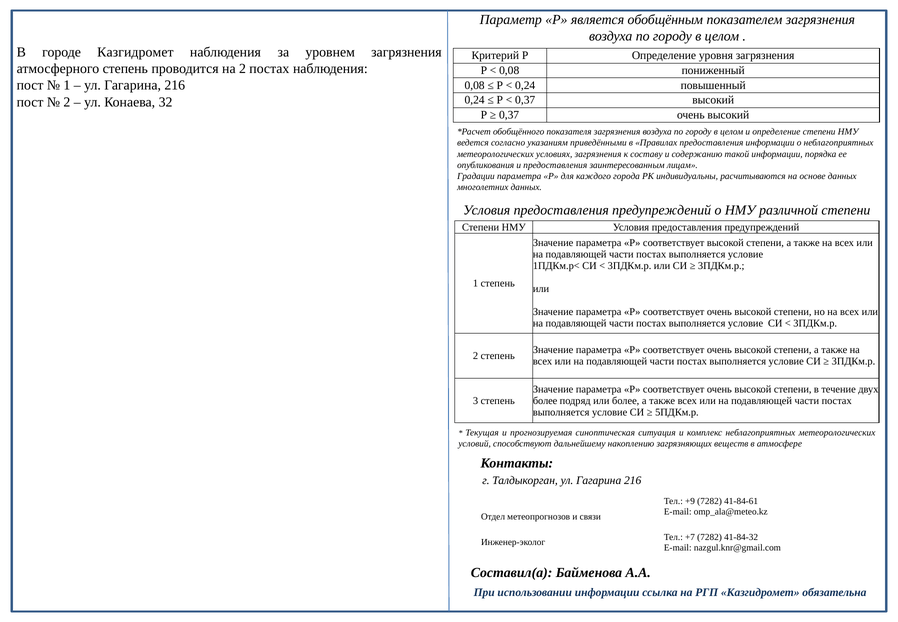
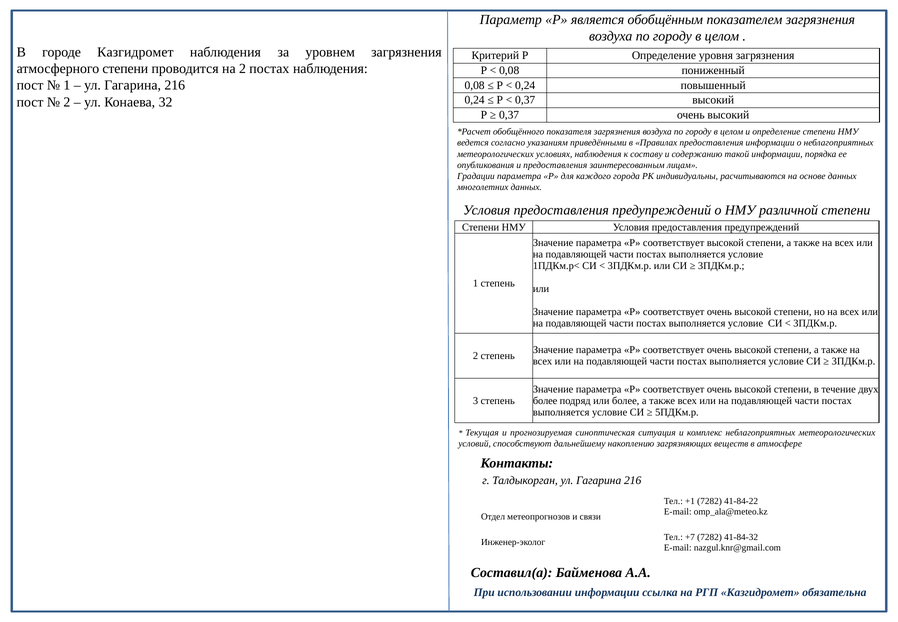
атмосферного степень: степень -> степени
условиях загрязнения: загрязнения -> наблюдения
+9: +9 -> +1
41-84-61: 41-84-61 -> 41-84-22
